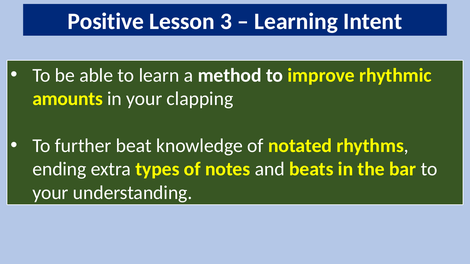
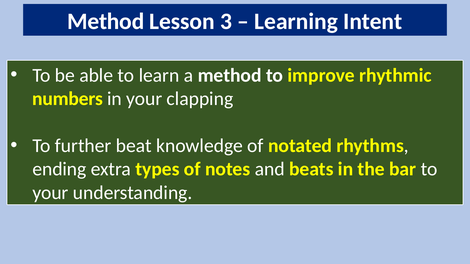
Positive at (106, 21): Positive -> Method
amounts: amounts -> numbers
